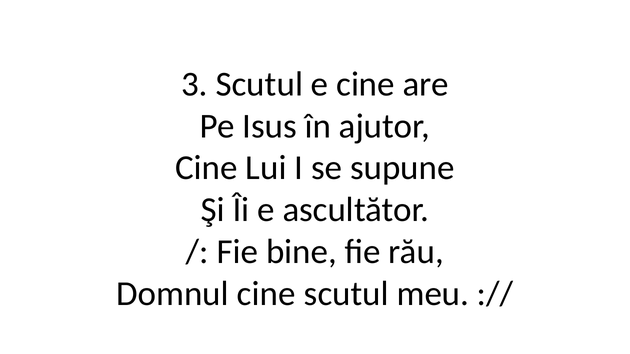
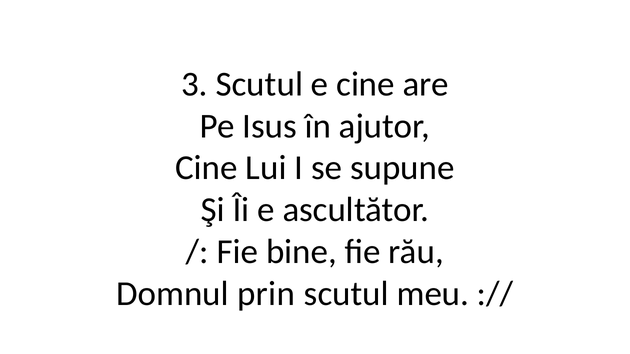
Domnul cine: cine -> prin
